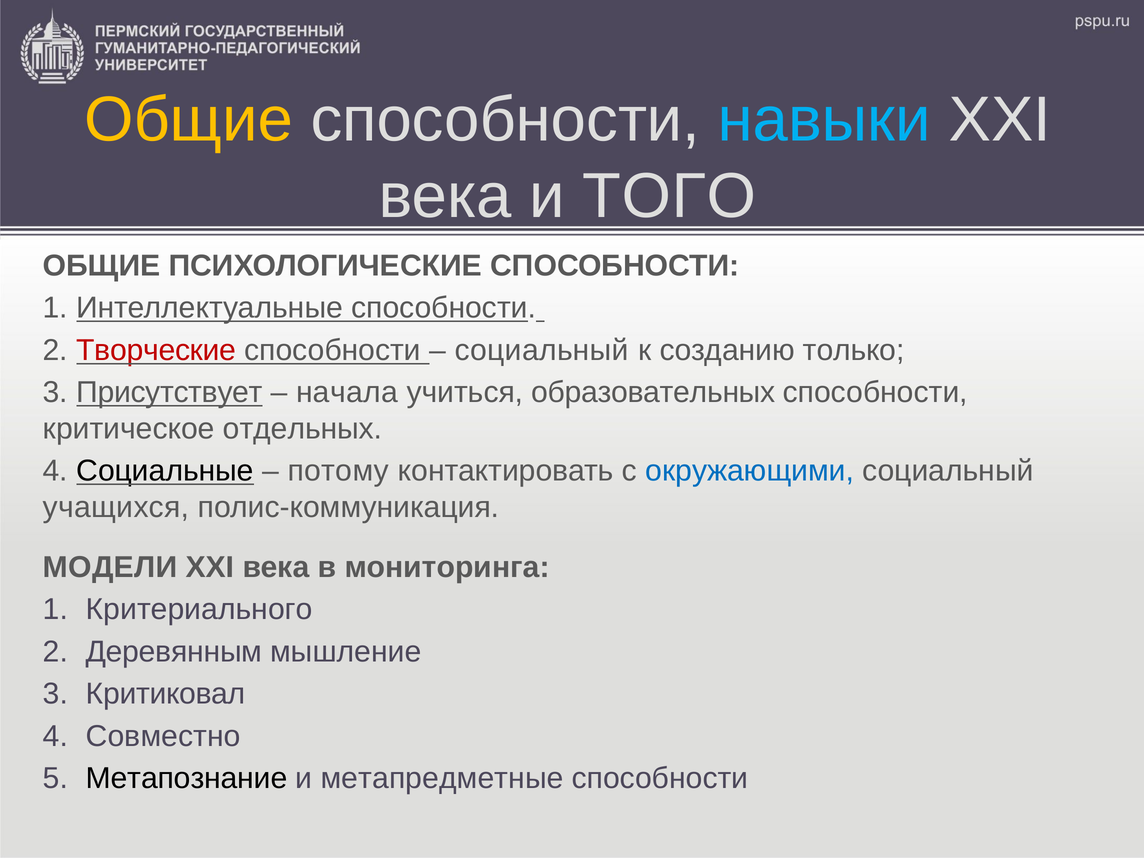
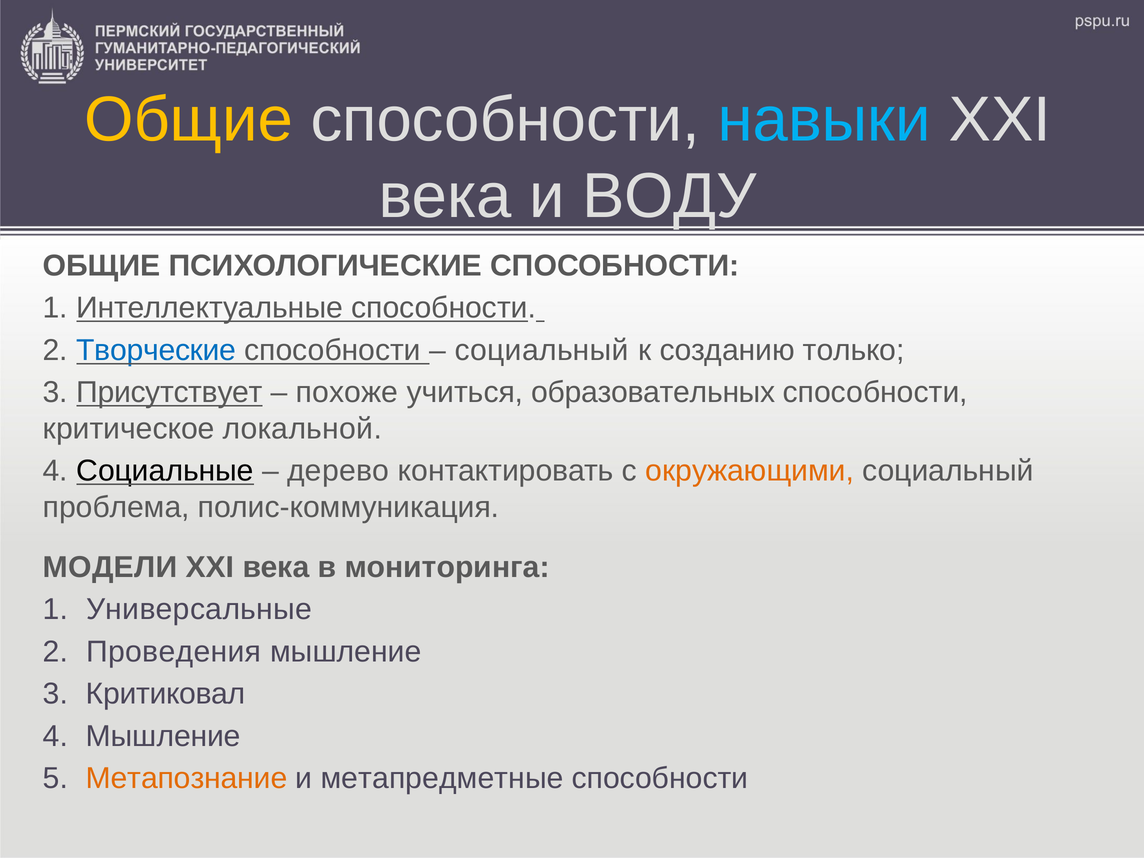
ТОГО: ТОГО -> ВОДУ
Творческие colour: red -> blue
начала: начала -> похоже
отдельных: отдельных -> локальной
потому: потому -> дерево
окружающими colour: blue -> orange
учащихся: учащихся -> проблема
Критериального: Критериального -> Универсальные
Деревянным: Деревянным -> Проведения
4 Совместно: Совместно -> Мышление
Метапознание colour: black -> orange
